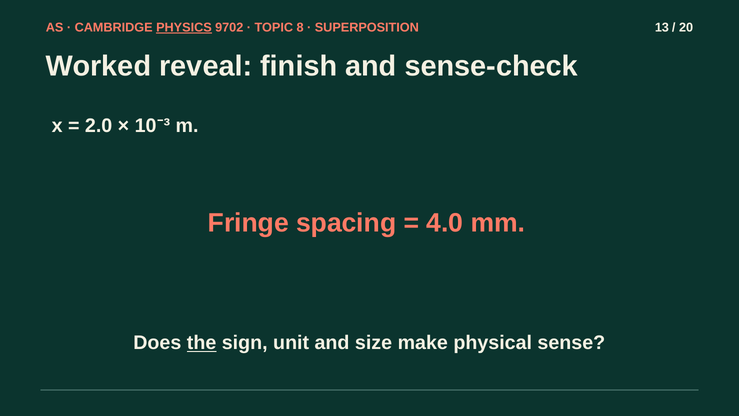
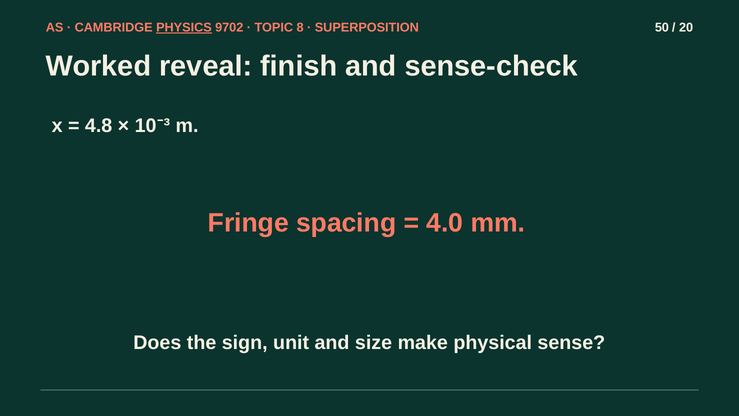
13: 13 -> 50
2.0: 2.0 -> 4.8
the underline: present -> none
